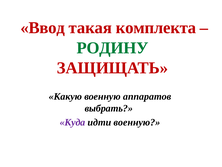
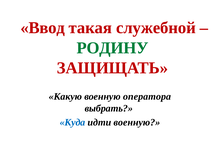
комплекта: комплекта -> служебной
аппаратов: аппаратов -> оператора
Куда colour: purple -> blue
